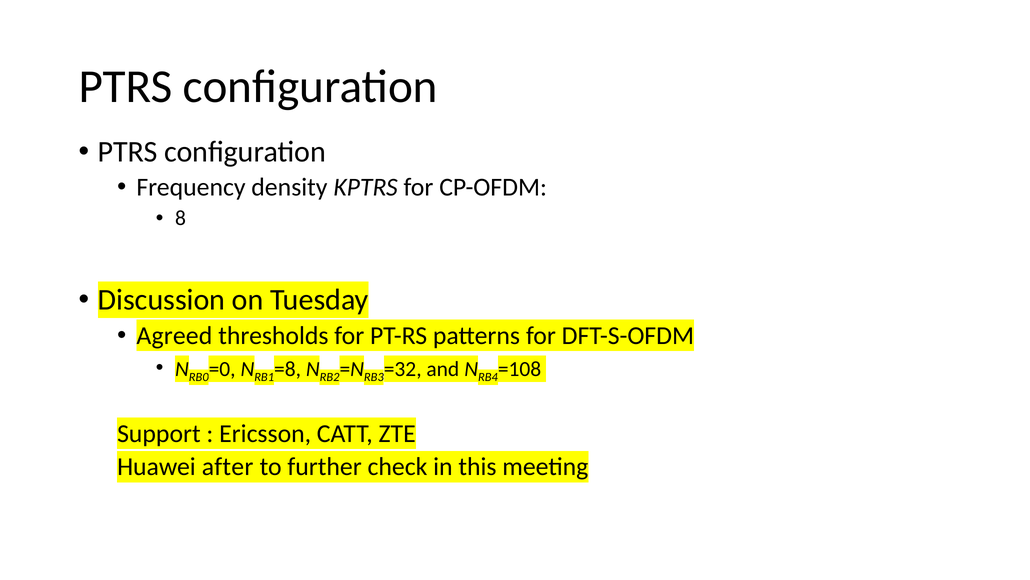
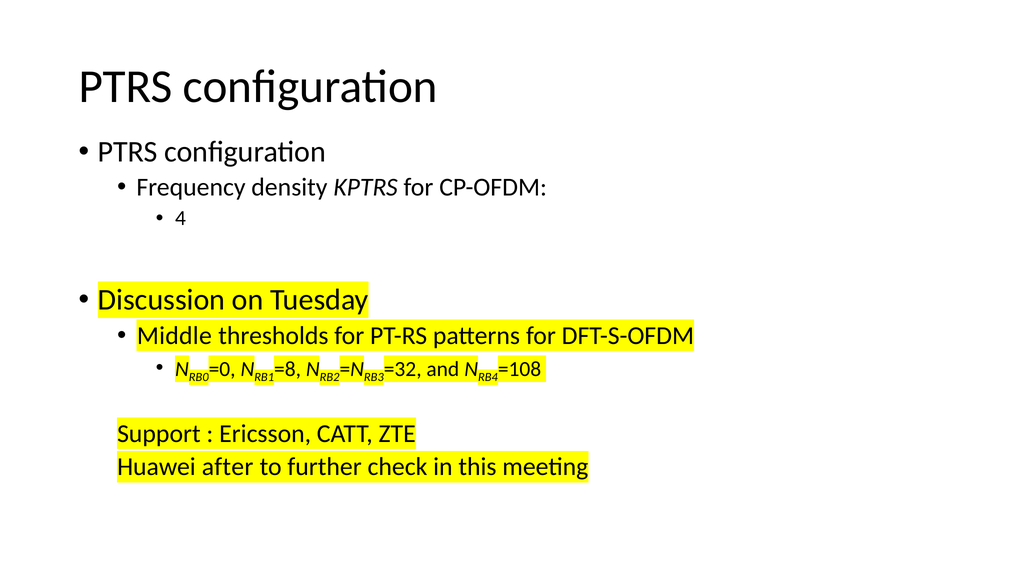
8: 8 -> 4
Agreed: Agreed -> Middle
